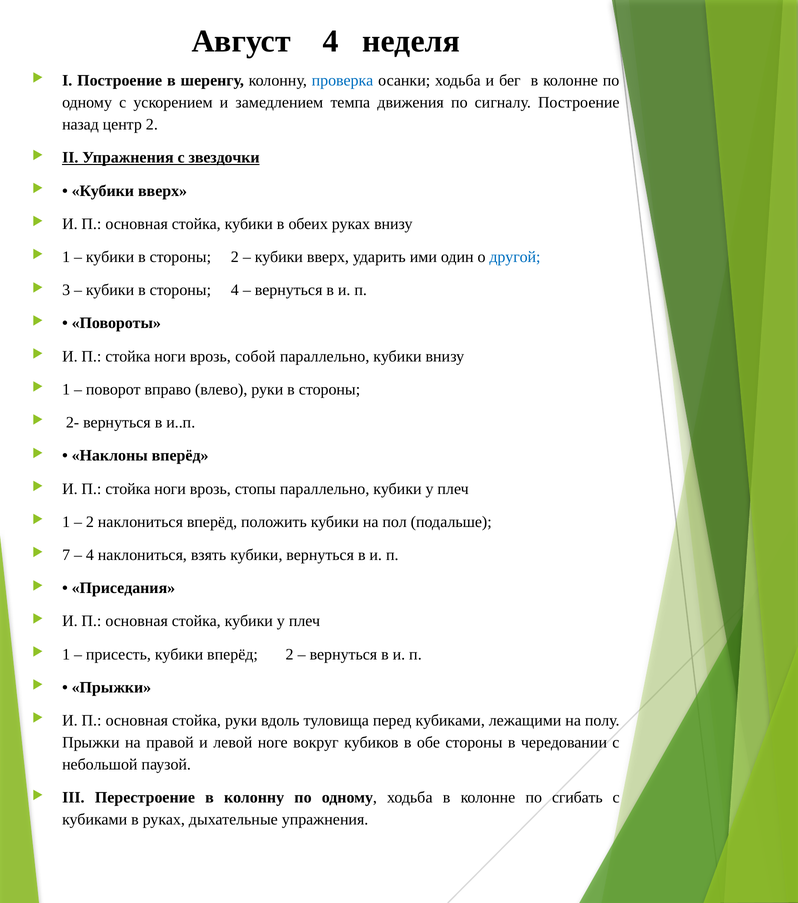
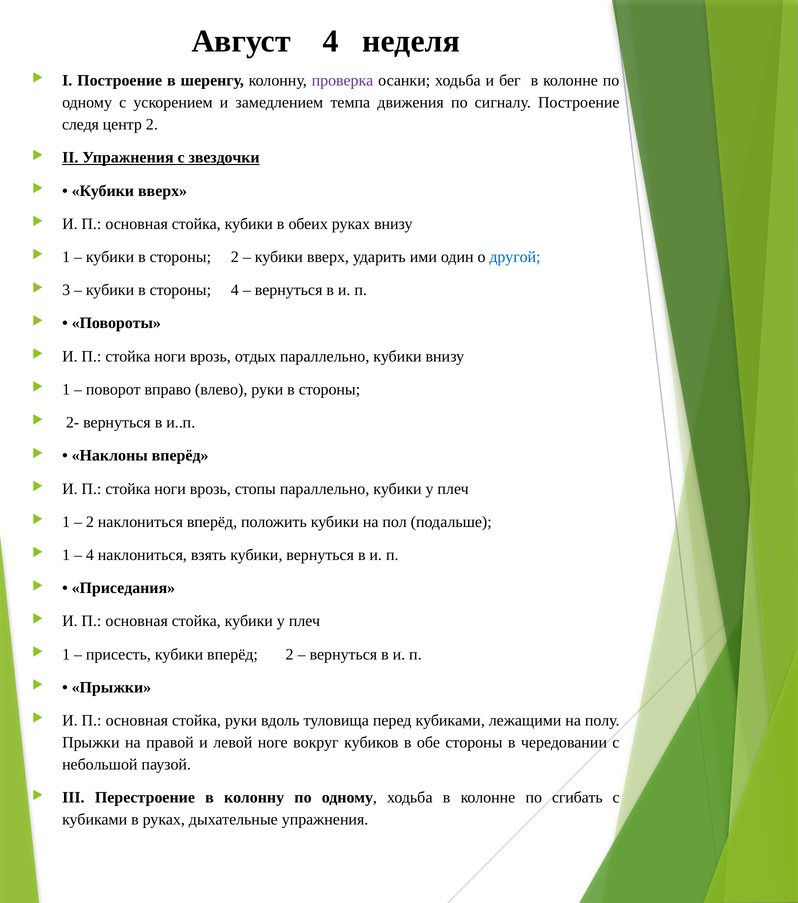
проверка colour: blue -> purple
назад: назад -> следя
собой: собой -> отдых
7 at (66, 555): 7 -> 1
